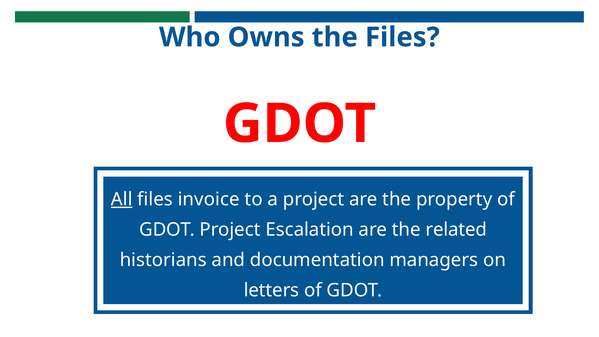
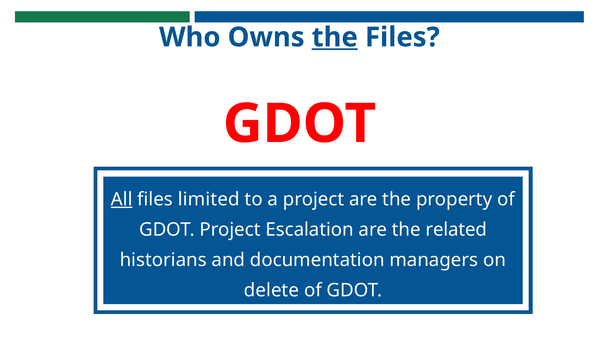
the at (335, 37) underline: none -> present
invoice: invoice -> limited
letters: letters -> delete
